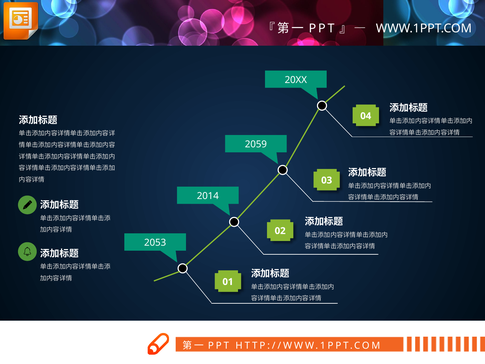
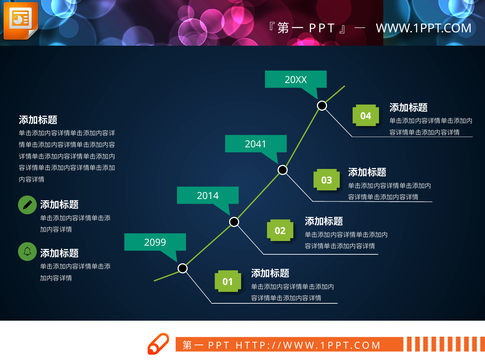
2059: 2059 -> 2041
2053: 2053 -> 2099
